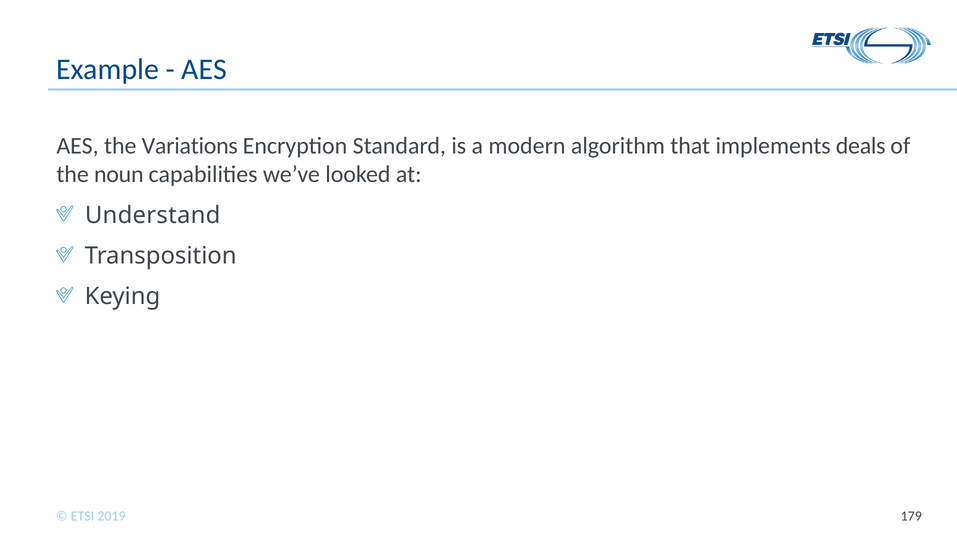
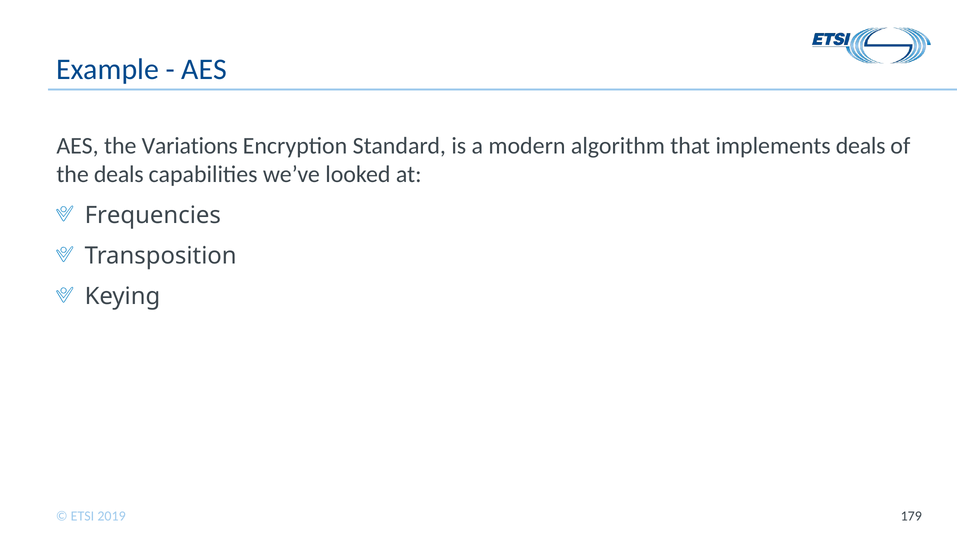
the noun: noun -> deals
Understand: Understand -> Frequencies
